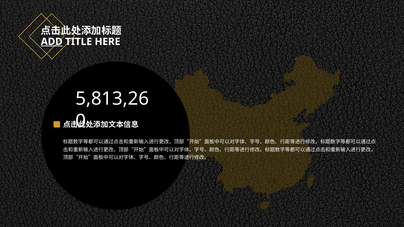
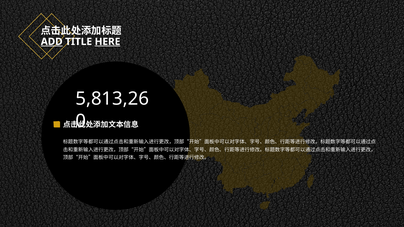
HERE underline: none -> present
